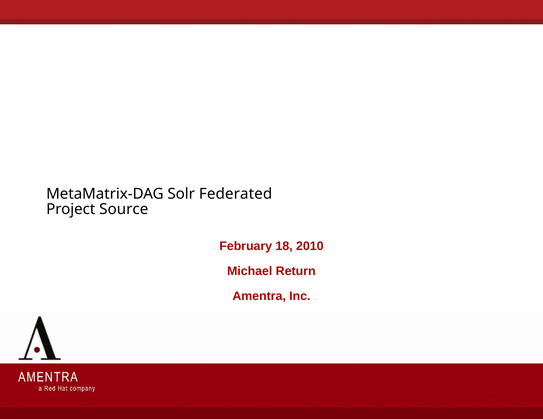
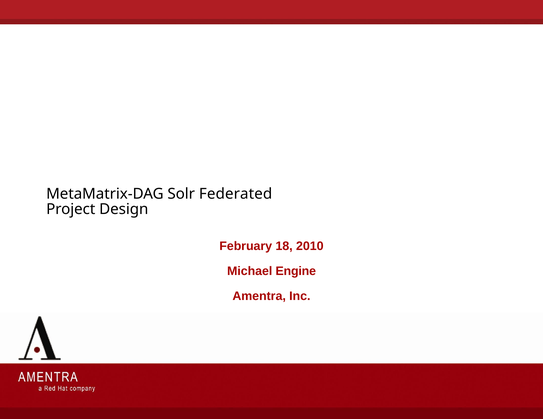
Source: Source -> Design
Return: Return -> Engine
